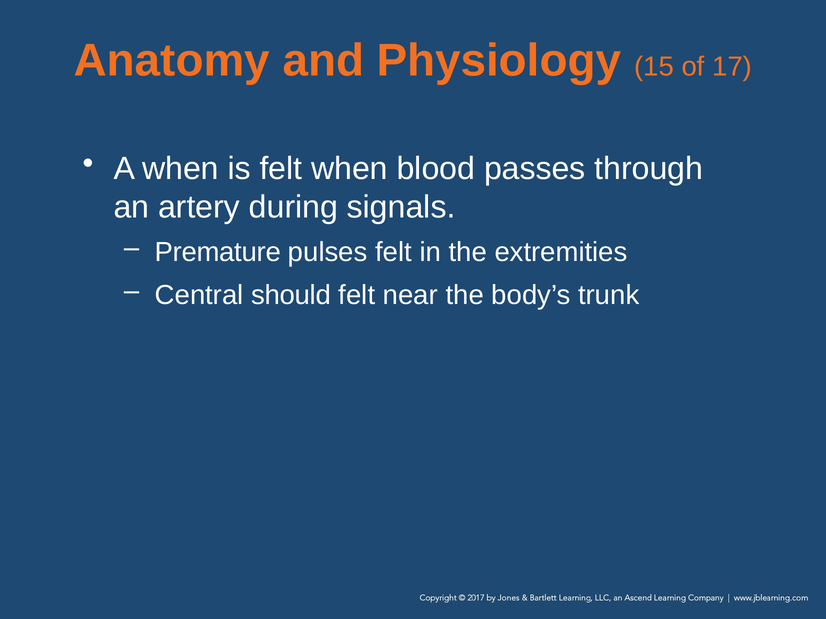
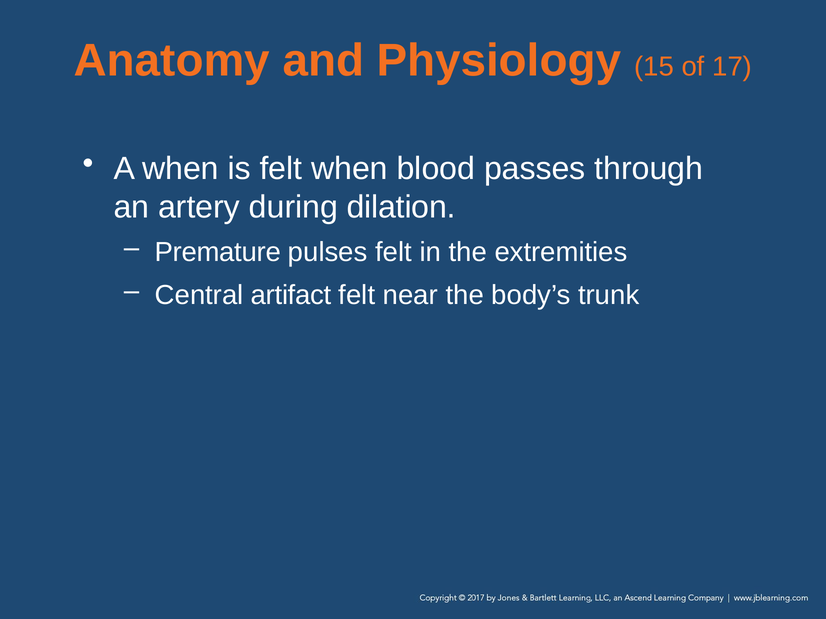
signals: signals -> dilation
should: should -> artifact
